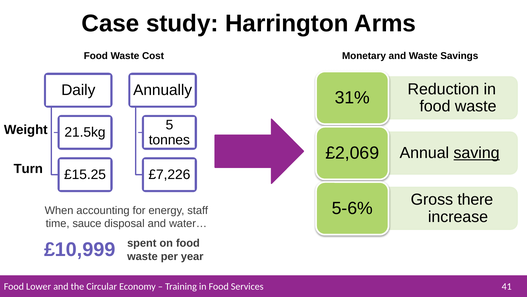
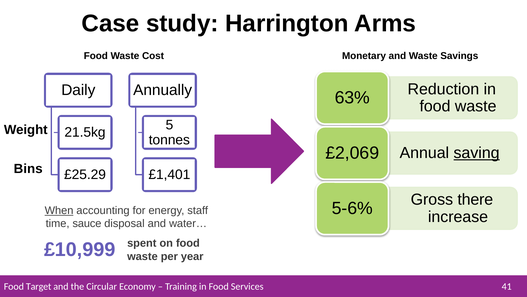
31%: 31% -> 63%
Turn: Turn -> Bins
£15.25: £15.25 -> £25.29
£7,226: £7,226 -> £1,401
When underline: none -> present
Lower: Lower -> Target
